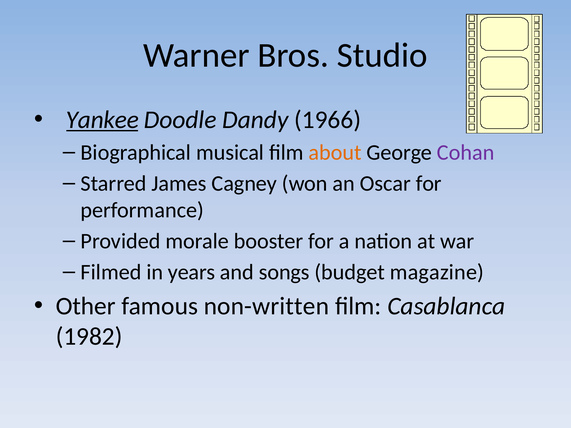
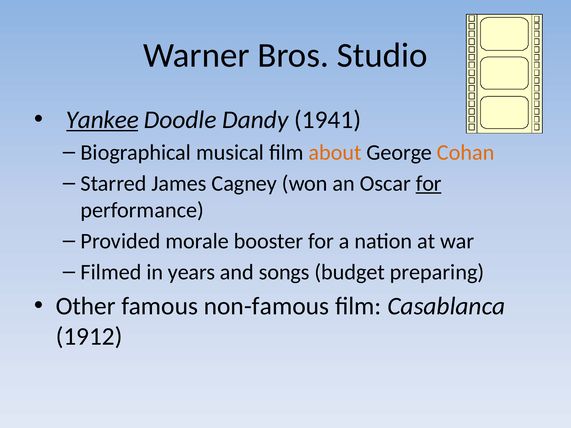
1966: 1966 -> 1941
Cohan colour: purple -> orange
for at (429, 184) underline: none -> present
magazine: magazine -> preparing
non-written: non-written -> non-famous
1982: 1982 -> 1912
